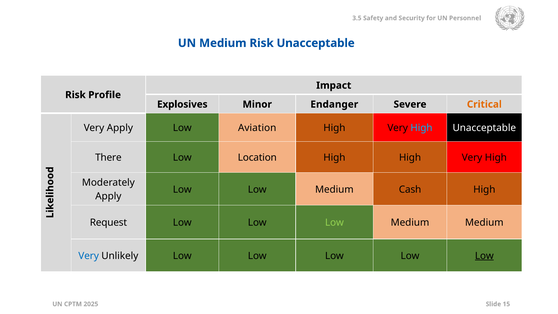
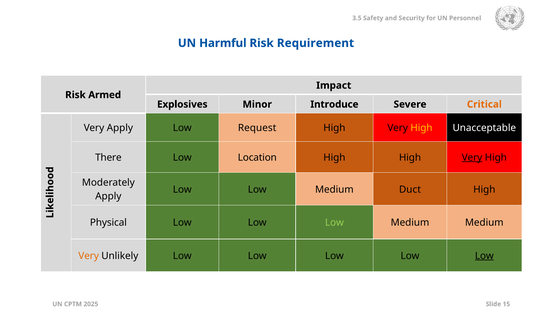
UN Medium: Medium -> Harmful
Risk Unacceptable: Unacceptable -> Requirement
Profile: Profile -> Armed
Endanger: Endanger -> Introduce
Aviation: Aviation -> Request
High at (421, 128) colour: light blue -> yellow
Very at (472, 157) underline: none -> present
Cash: Cash -> Duct
Request: Request -> Physical
Very at (89, 256) colour: blue -> orange
